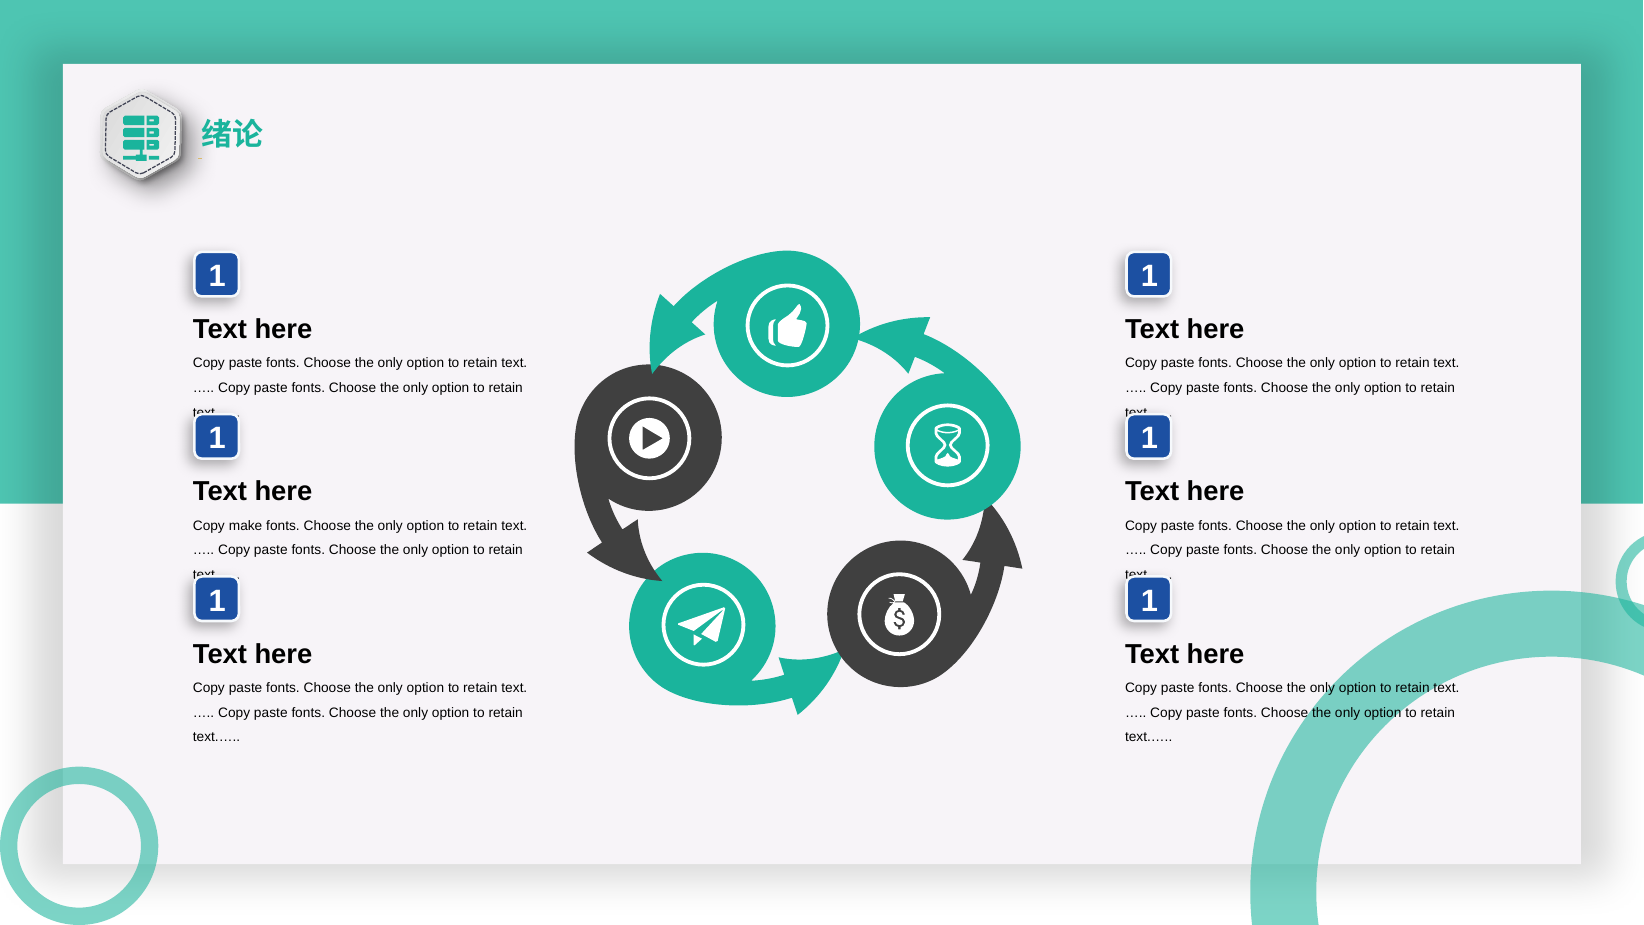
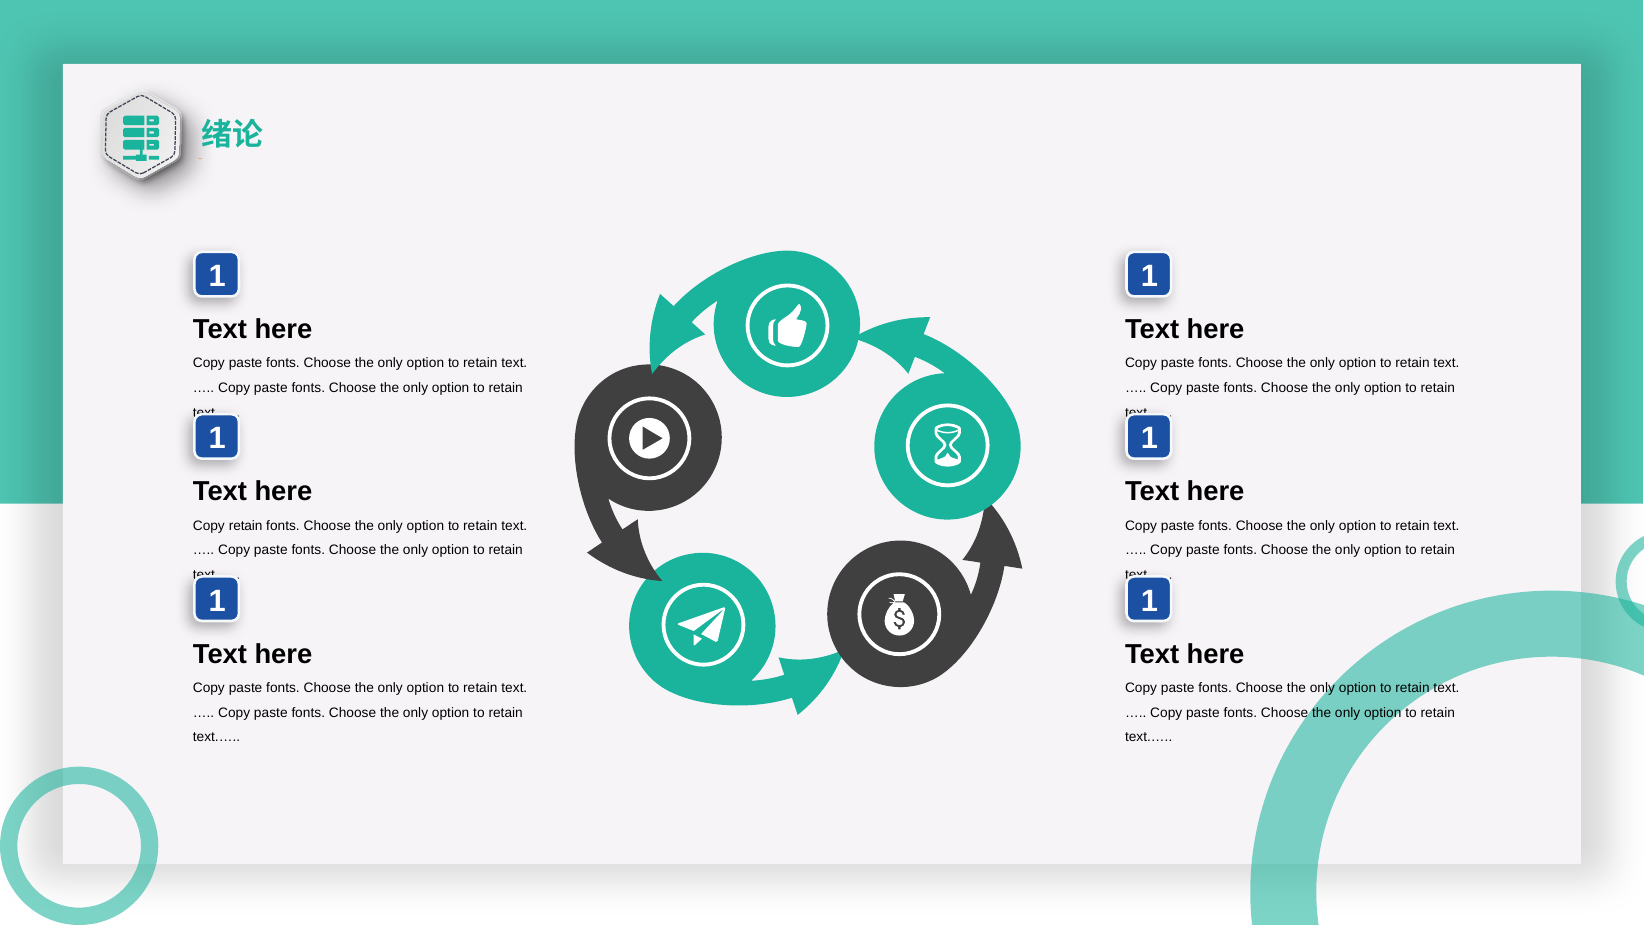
Copy make: make -> retain
